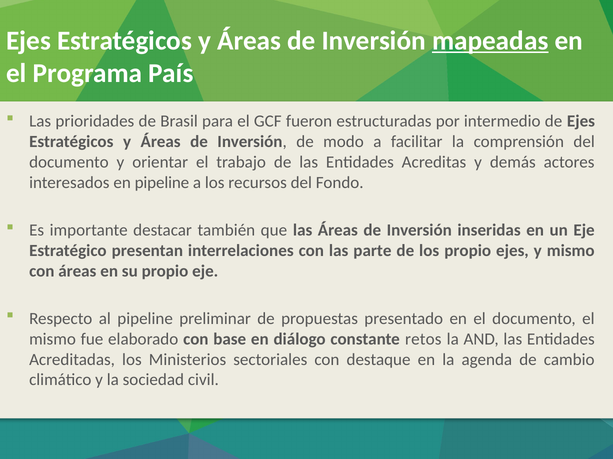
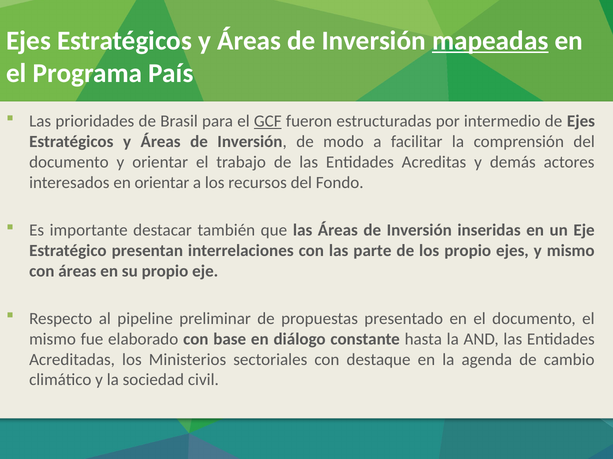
GCF underline: none -> present
en pipeline: pipeline -> orientar
retos: retos -> hasta
